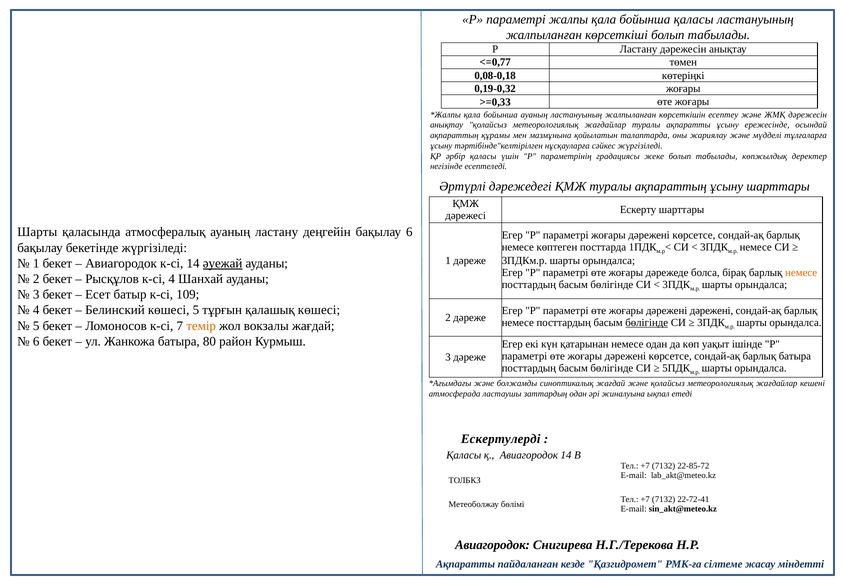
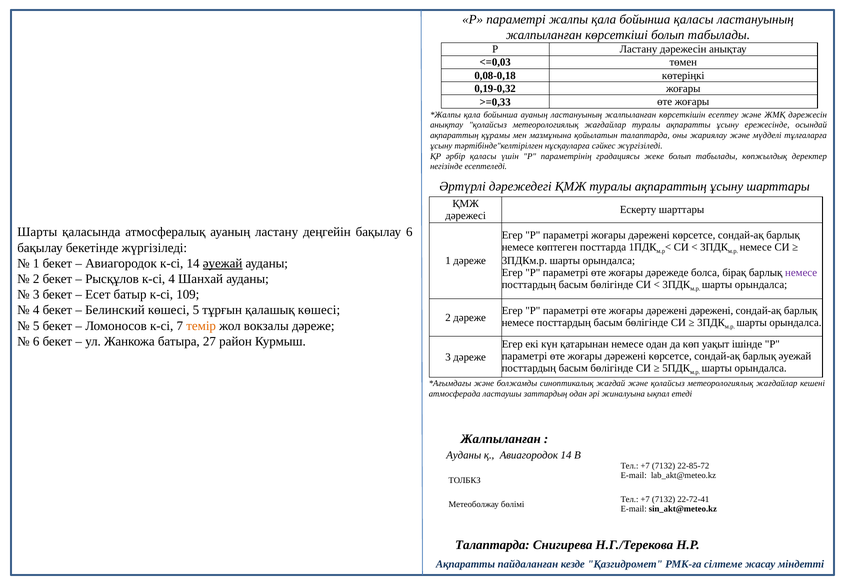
<=0,77: <=0,77 -> <=0,03
немесе at (801, 273) colour: orange -> purple
бөлігінде at (647, 323) underline: present -> none
вокзалы жағдай: жағдай -> дәреже
80: 80 -> 27
барлық батыра: батыра -> әуежай
Ескертулерді at (501, 439): Ескертулерді -> Жалпыланған
Қаласы at (464, 455): Қаласы -> Ауданы
Авиагородок at (492, 545): Авиагородок -> Талаптарда
